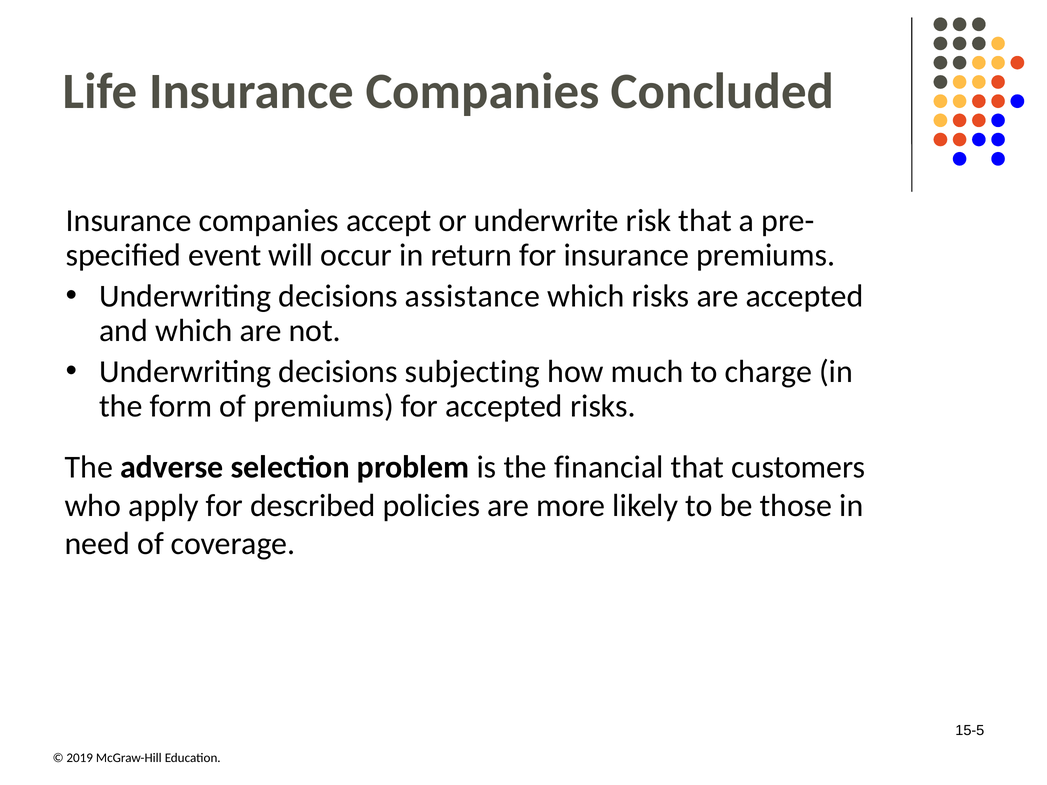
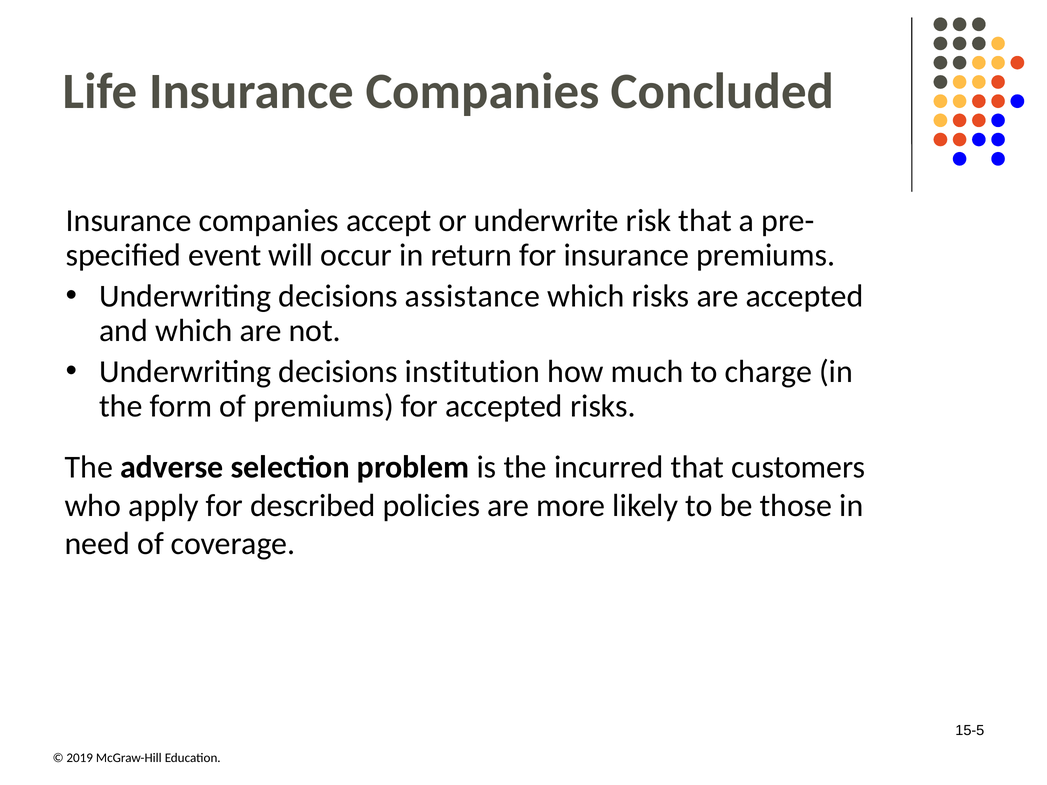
subjecting: subjecting -> institution
financial: financial -> incurred
